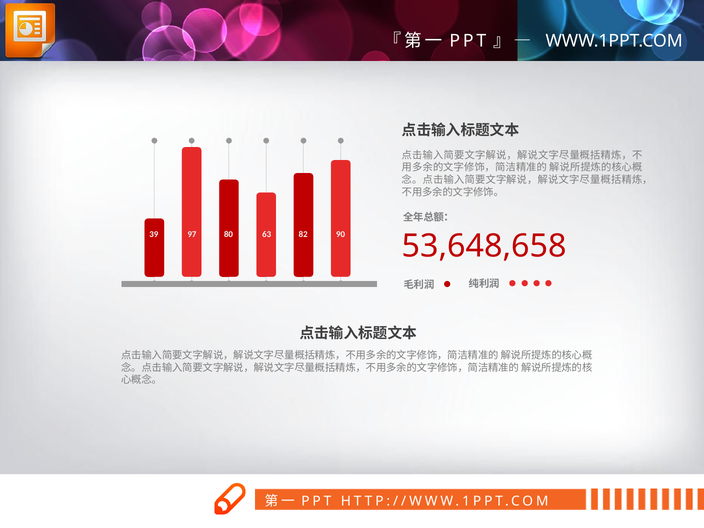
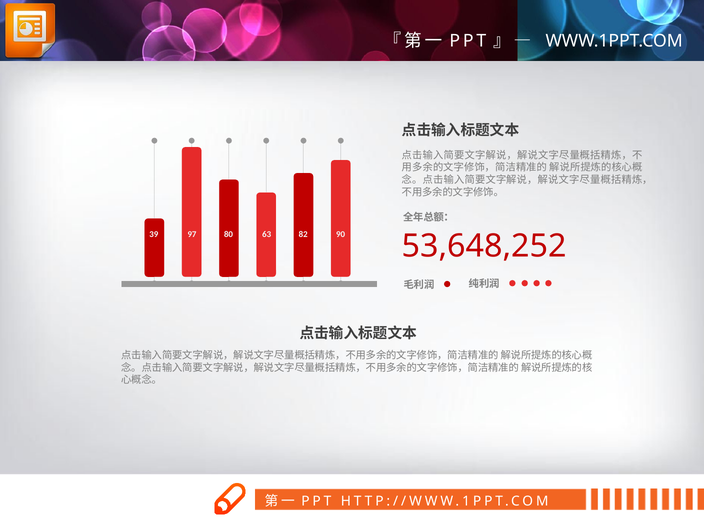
53,648,658: 53,648,658 -> 53,648,252
